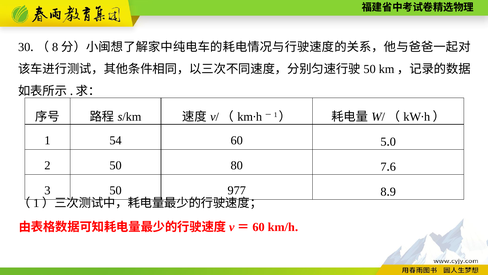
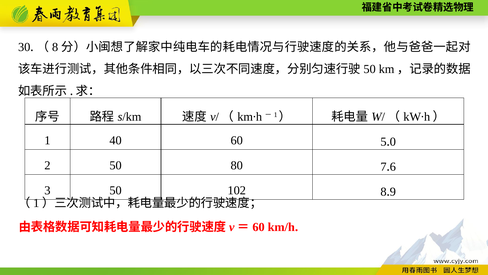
54: 54 -> 40
977: 977 -> 102
